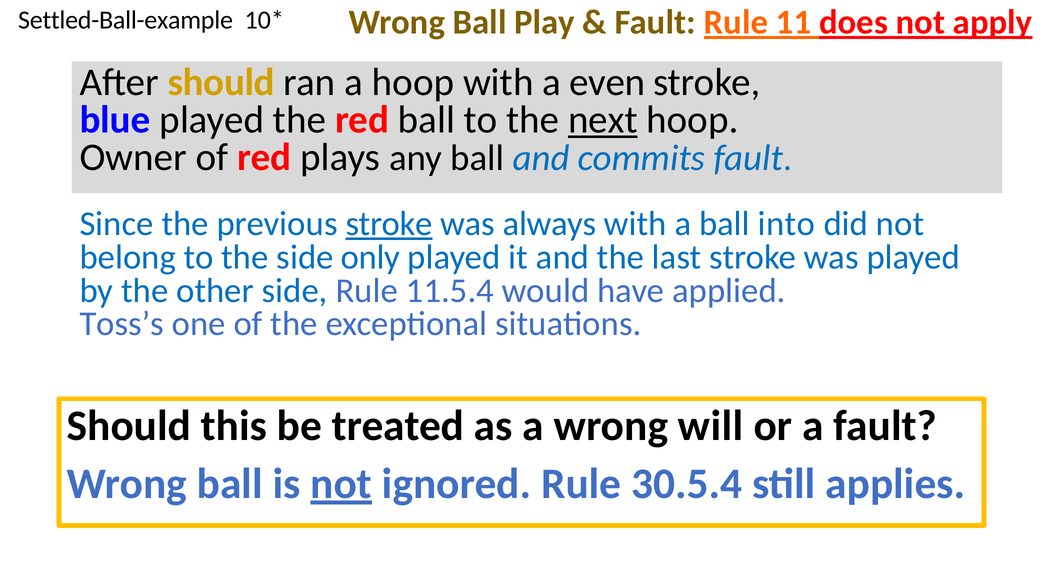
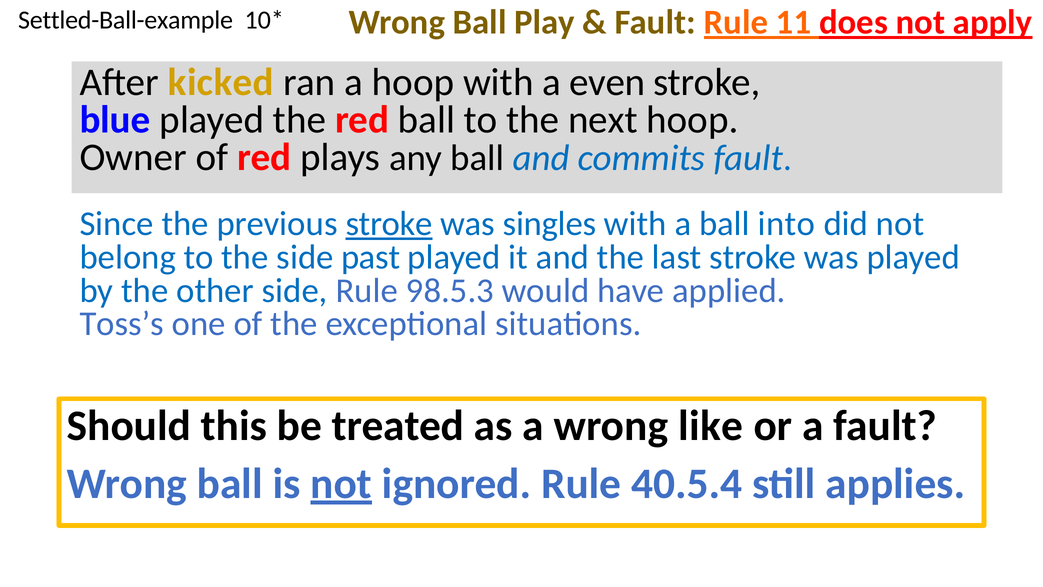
After should: should -> kicked
next underline: present -> none
always: always -> singles
only: only -> past
11.5.4: 11.5.4 -> 98.5.3
will: will -> like
30.5.4: 30.5.4 -> 40.5.4
